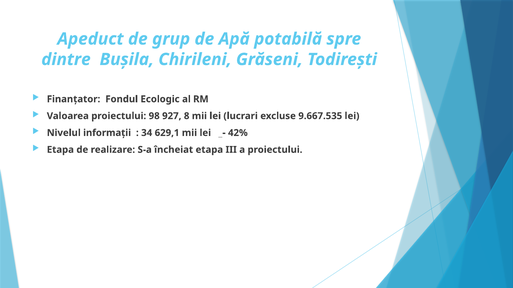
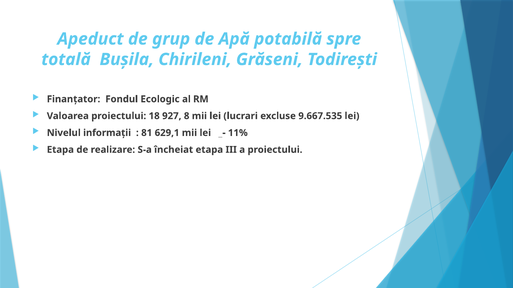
dintre: dintre -> totală
98: 98 -> 18
34: 34 -> 81
42%: 42% -> 11%
